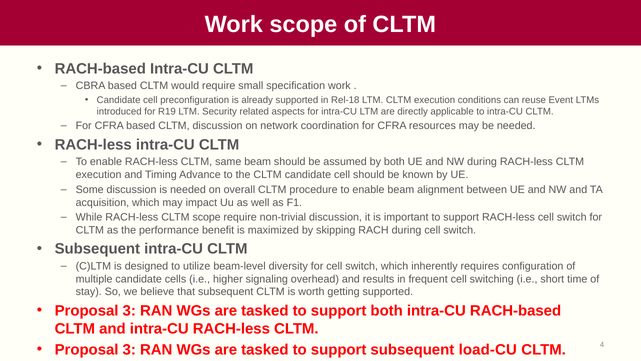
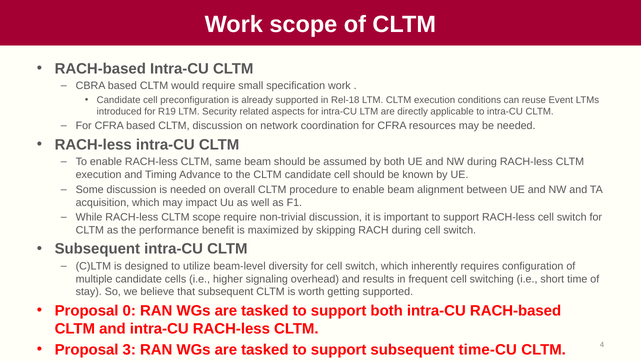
3 at (129, 310): 3 -> 0
load-CU: load-CU -> time-CU
